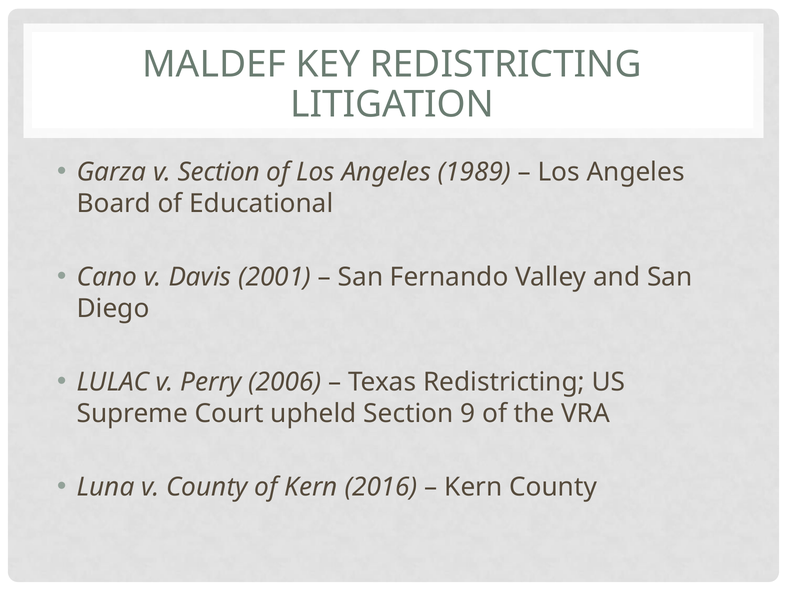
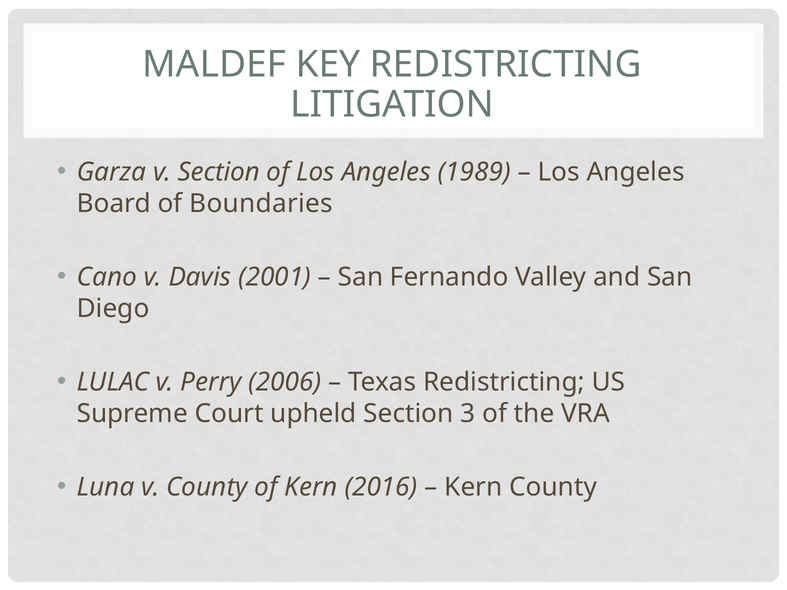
Educational: Educational -> Boundaries
9: 9 -> 3
